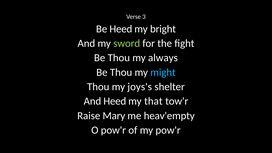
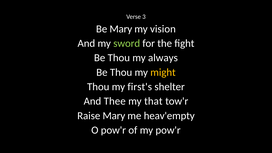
Be Heed: Heed -> Mary
bright: bright -> vision
might colour: light blue -> yellow
joys's: joys's -> first's
And Heed: Heed -> Thee
